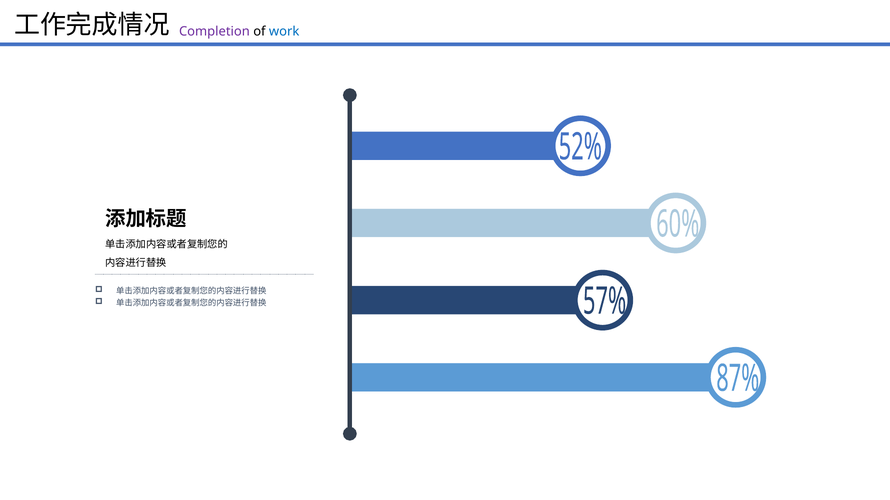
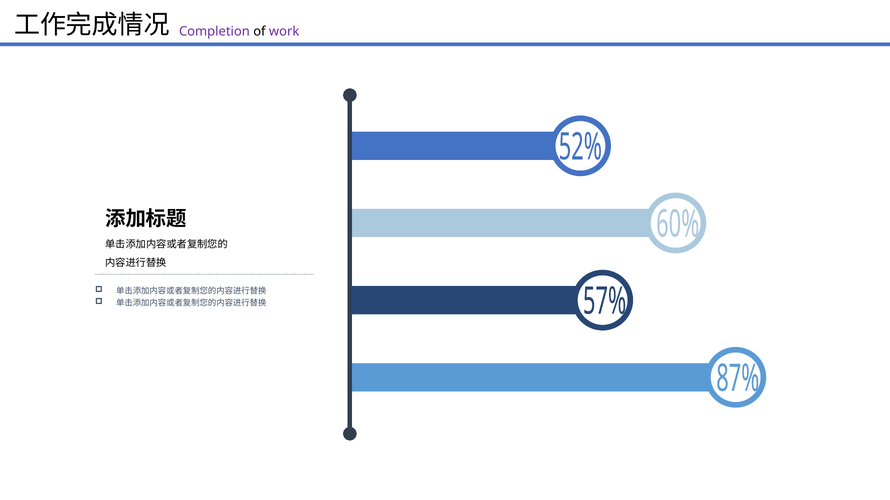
work colour: blue -> purple
